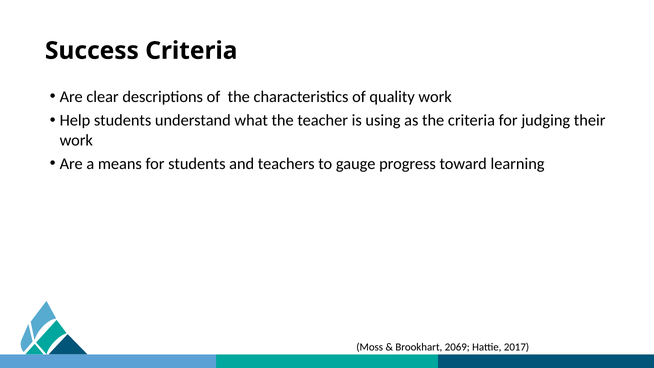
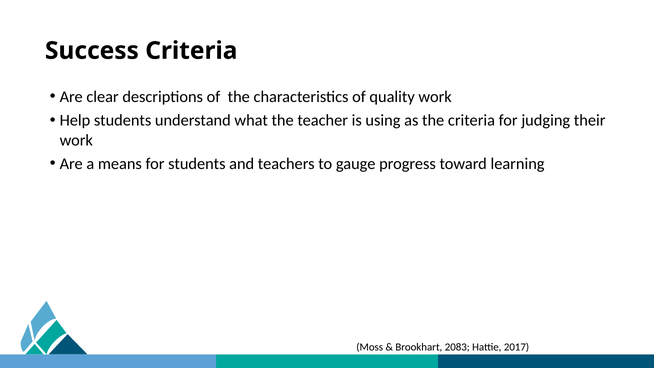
2069: 2069 -> 2083
